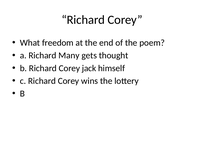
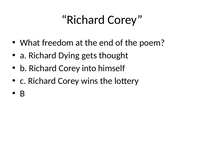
Many: Many -> Dying
jack: jack -> into
